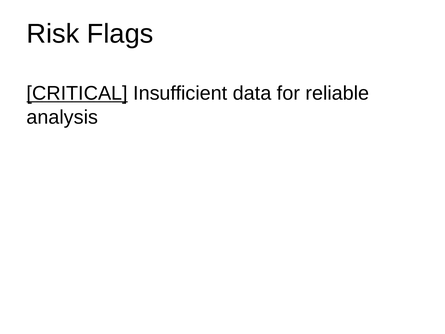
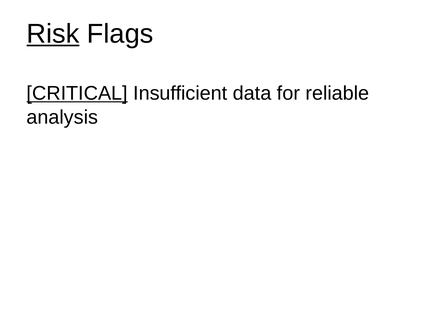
Risk underline: none -> present
